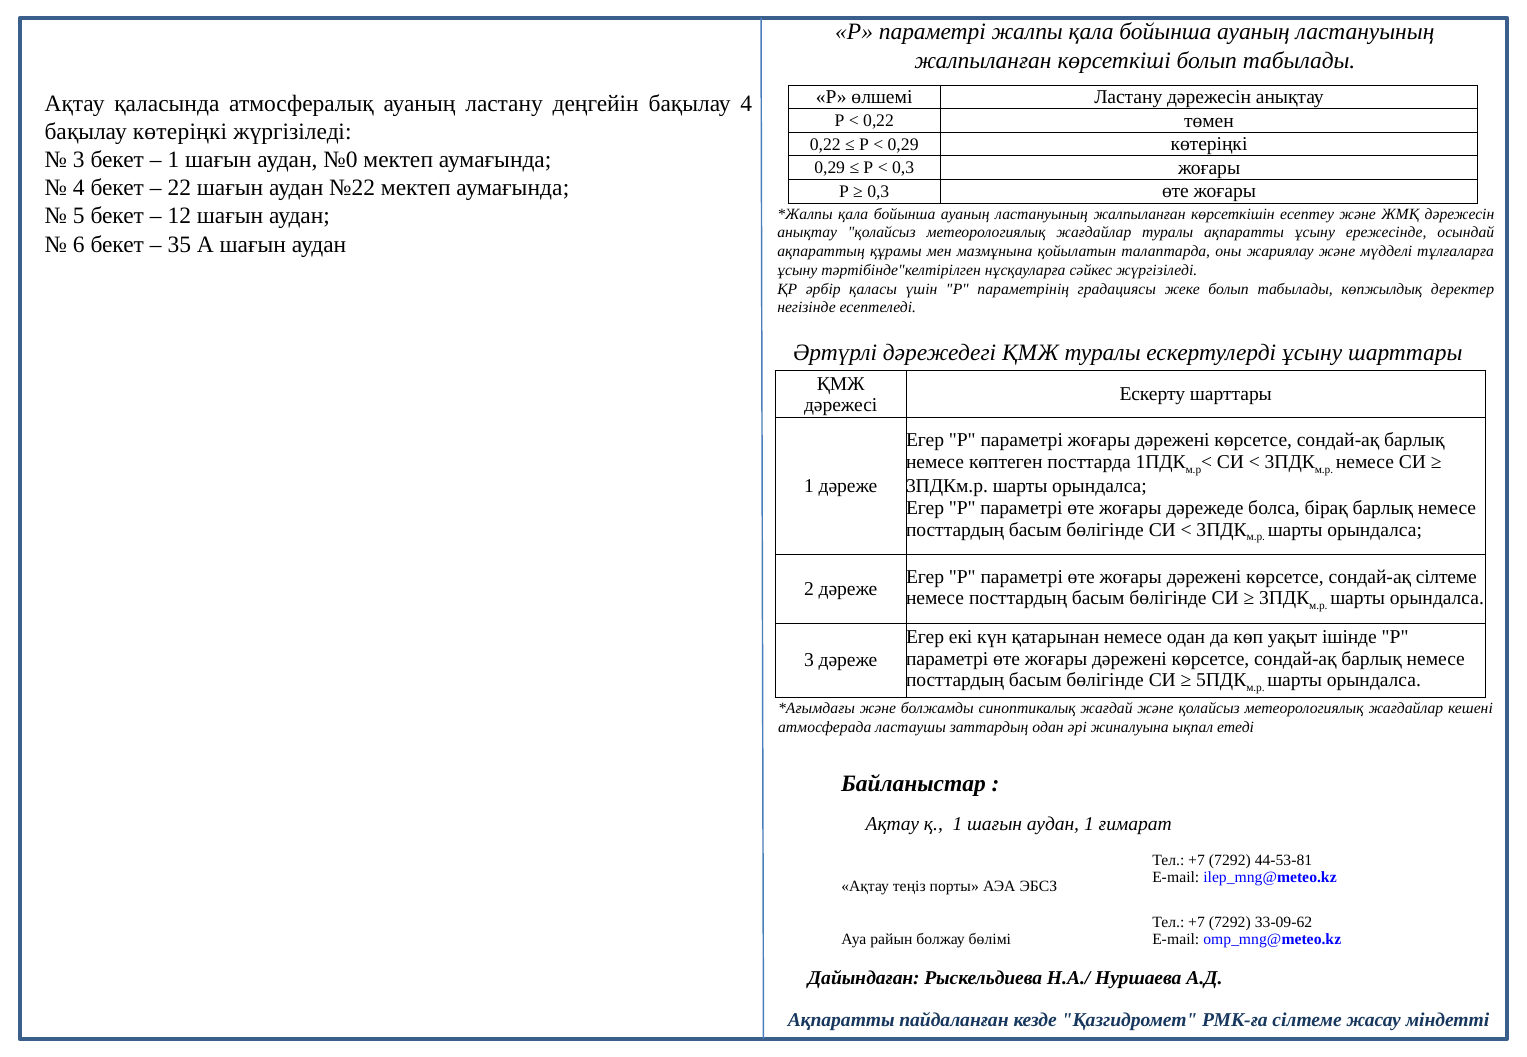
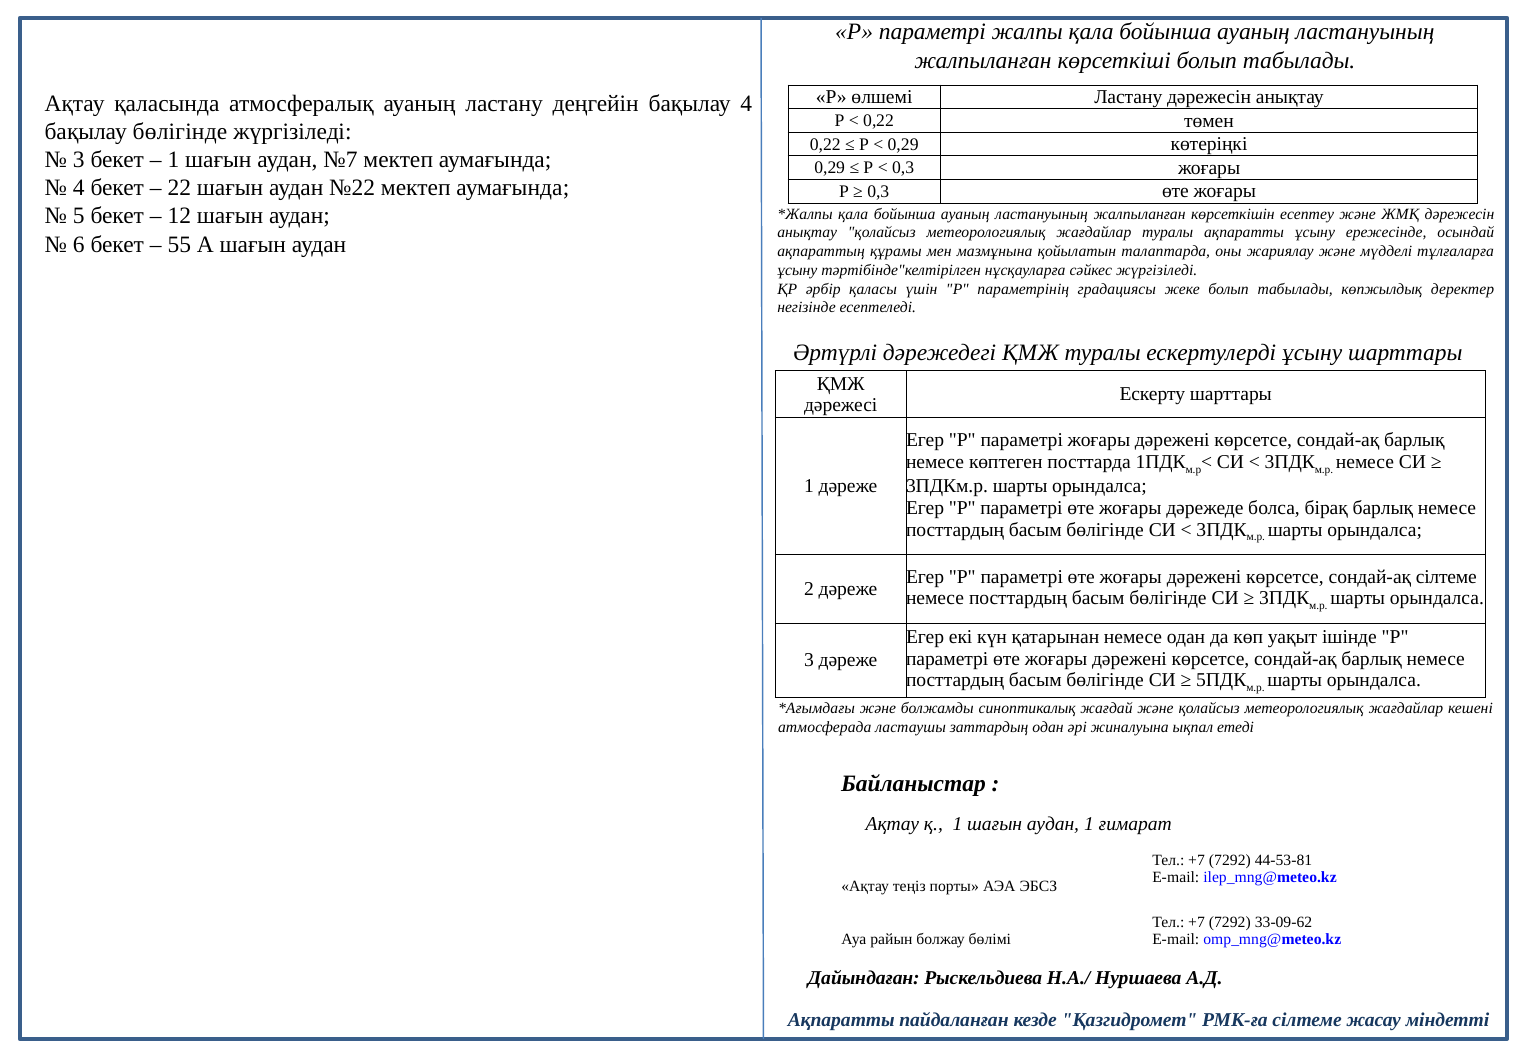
бақылау көтеріңкі: көтеріңкі -> бөлігінде
№0: №0 -> №7
35: 35 -> 55
